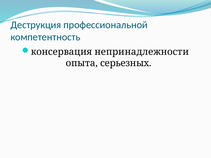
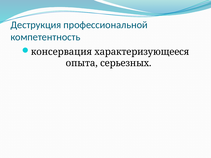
непринадлежности: непринадлежности -> характеризующееся
